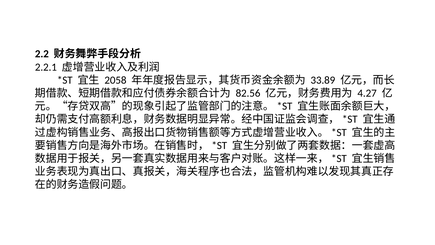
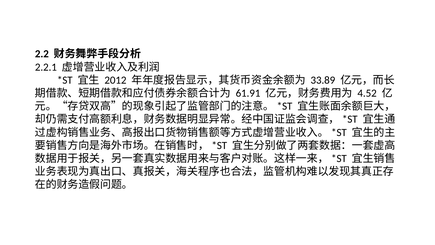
2058: 2058 -> 2012
82.56: 82.56 -> 61.91
4.27: 4.27 -> 4.52
